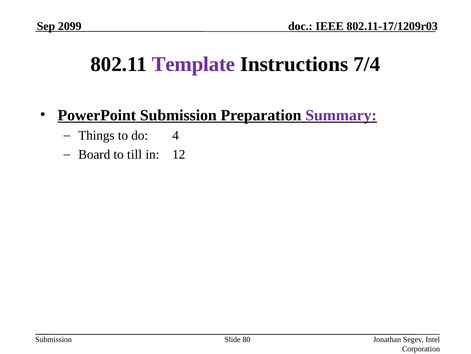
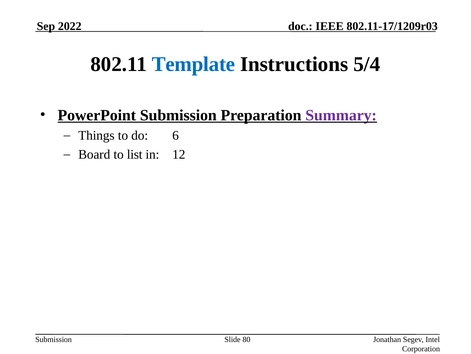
2099: 2099 -> 2022
Template colour: purple -> blue
7/4: 7/4 -> 5/4
4: 4 -> 6
till: till -> list
